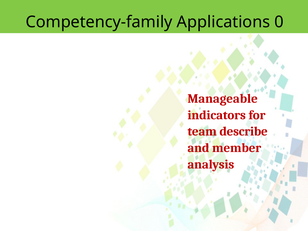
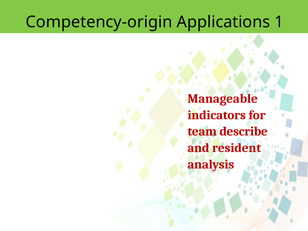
Competency-family: Competency-family -> Competency-origin
0: 0 -> 1
member: member -> resident
